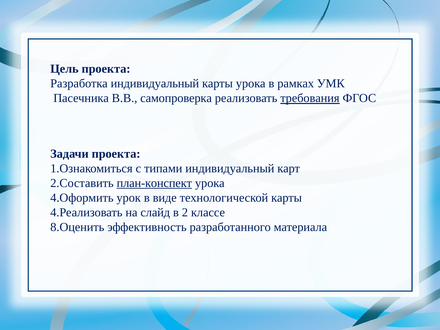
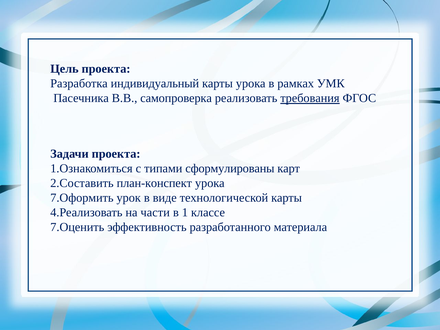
типами индивидуальный: индивидуальный -> сформулированы
план-конспект underline: present -> none
4.Оформить: 4.Оформить -> 7.Оформить
слайд: слайд -> части
2: 2 -> 1
8.Оценить: 8.Оценить -> 7.Оценить
